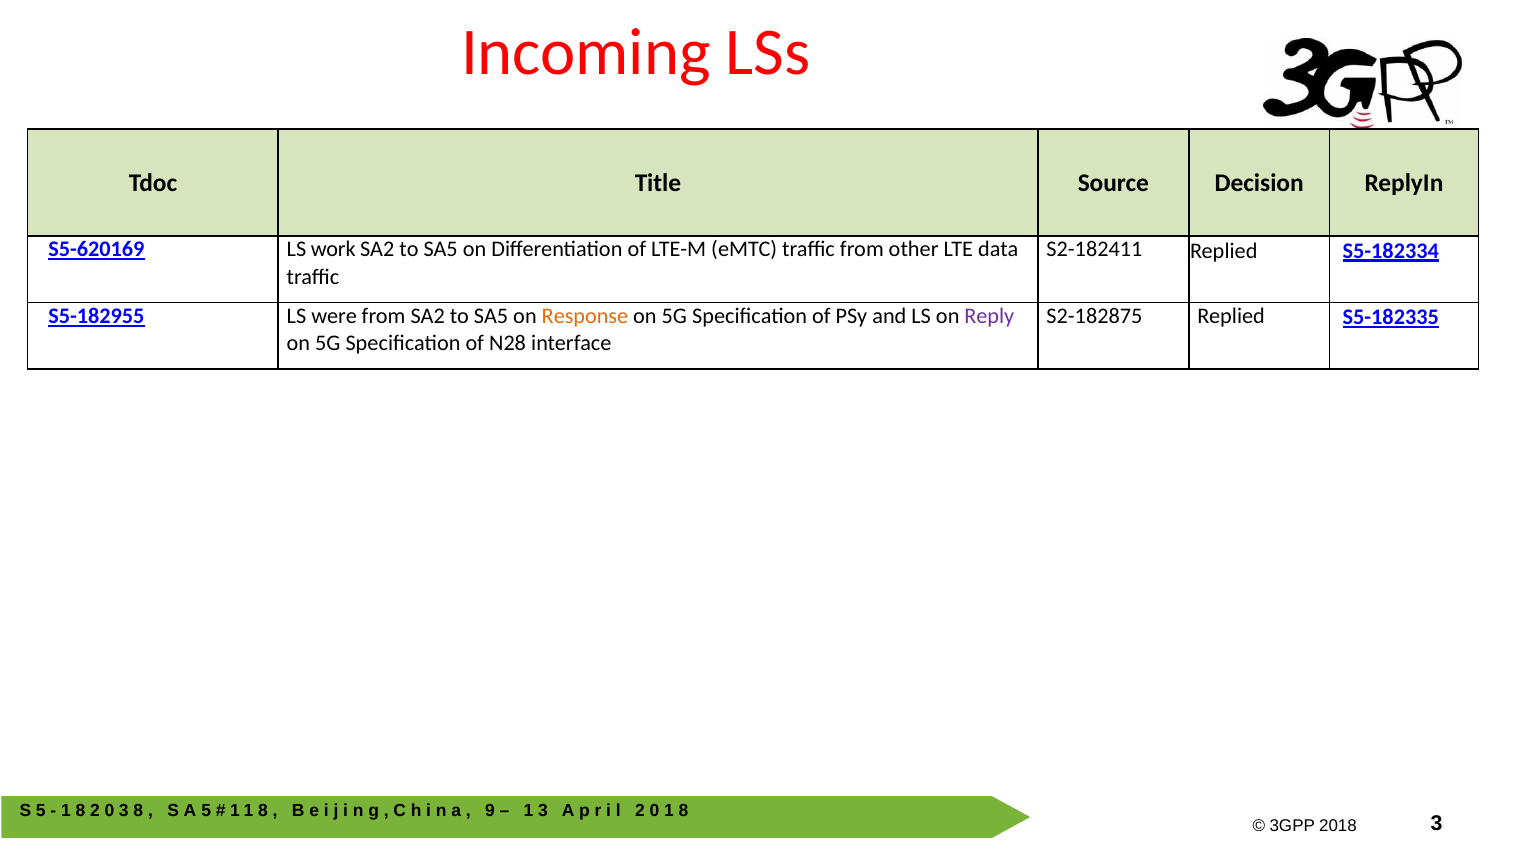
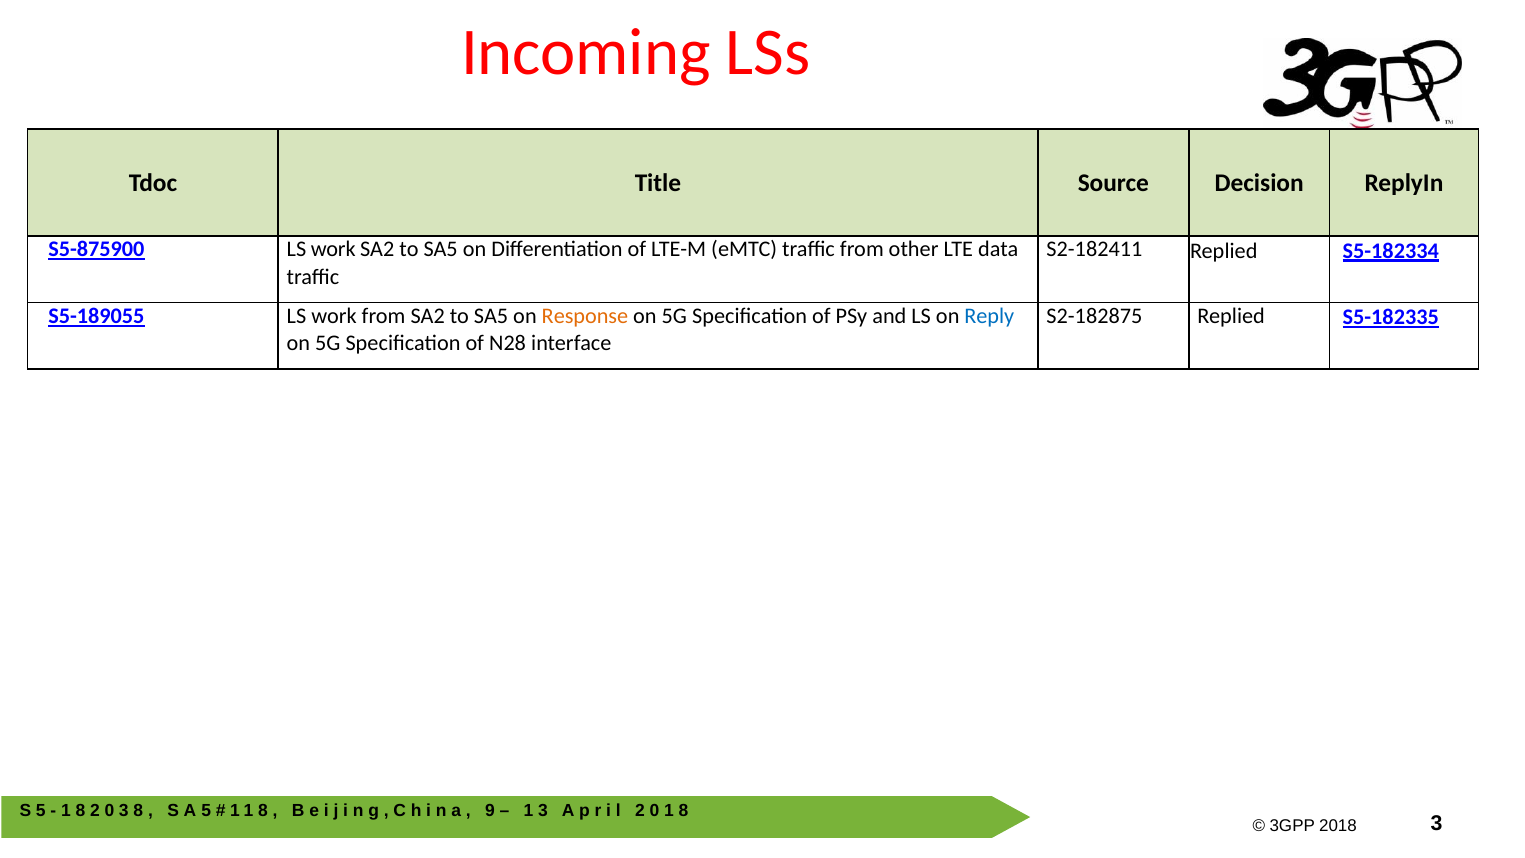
S5-620169: S5-620169 -> S5-875900
S5-182955: S5-182955 -> S5-189055
were at (334, 316): were -> work
Reply colour: purple -> blue
